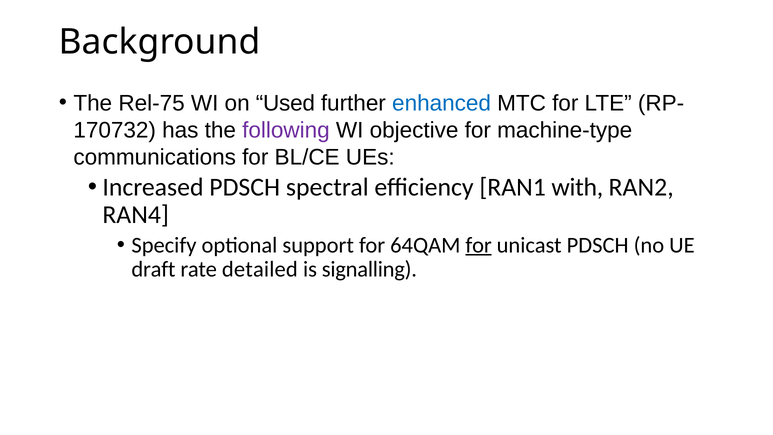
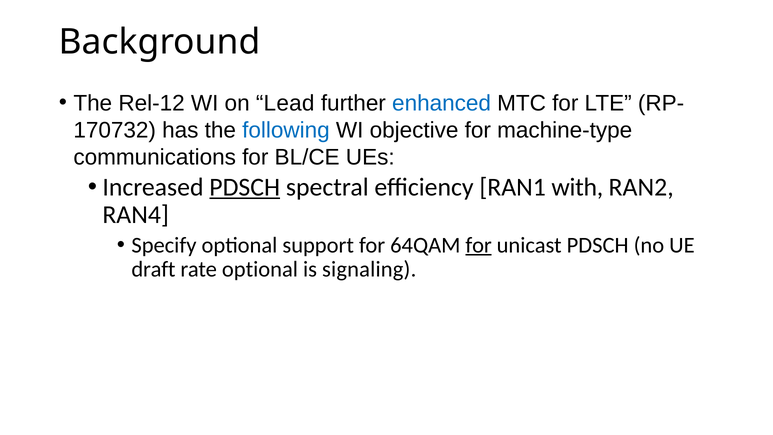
Rel-75: Rel-75 -> Rel-12
Used: Used -> Lead
following colour: purple -> blue
PDSCH at (245, 187) underline: none -> present
rate detailed: detailed -> optional
signalling: signalling -> signaling
